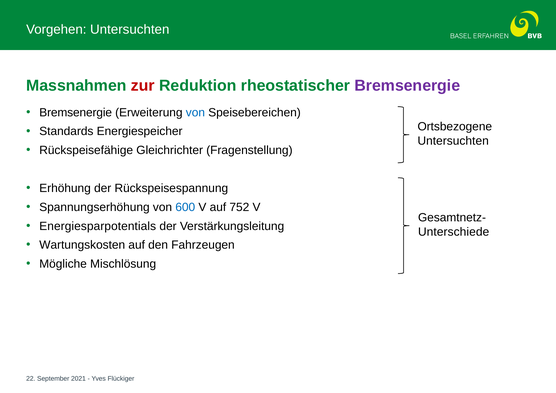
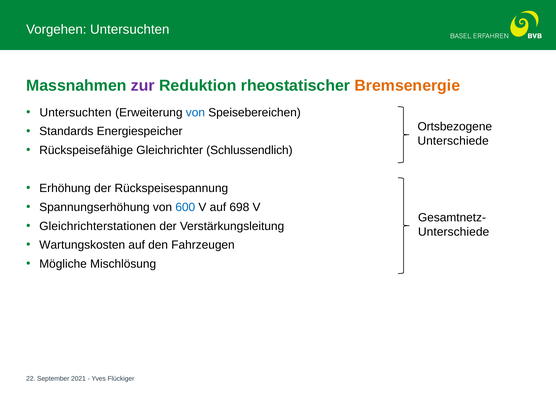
zur colour: red -> purple
Bremsenergie at (407, 86) colour: purple -> orange
Bremsenergie at (76, 112): Bremsenergie -> Untersuchten
Untersuchten at (453, 141): Untersuchten -> Unterschiede
Fragenstellung: Fragenstellung -> Schlussendlich
752: 752 -> 698
Energiesparpotentials: Energiesparpotentials -> Gleichrichterstationen
